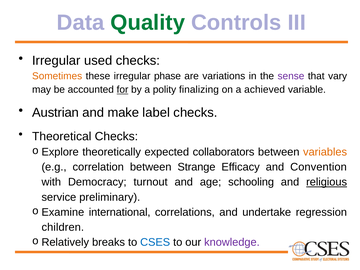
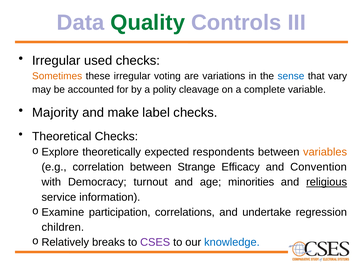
phase: phase -> voting
sense colour: purple -> blue
for underline: present -> none
finalizing: finalizing -> cleavage
achieved: achieved -> complete
Austrian: Austrian -> Majority
collaborators: collaborators -> respondents
schooling: schooling -> minorities
preliminary: preliminary -> information
international: international -> participation
CSES colour: blue -> purple
knowledge colour: purple -> blue
